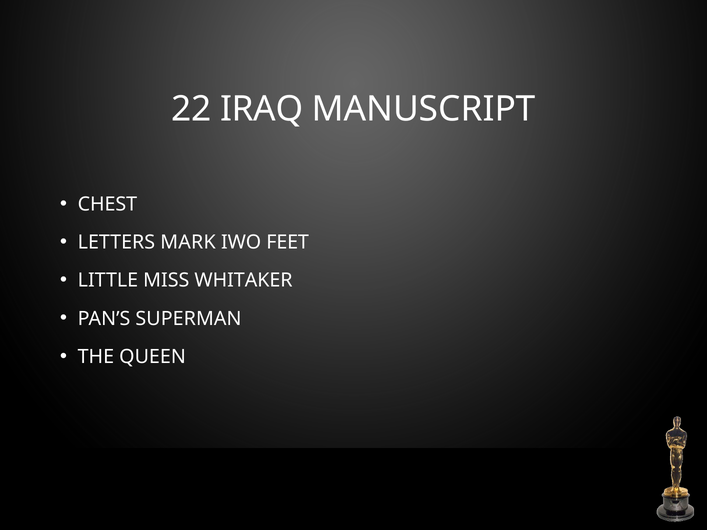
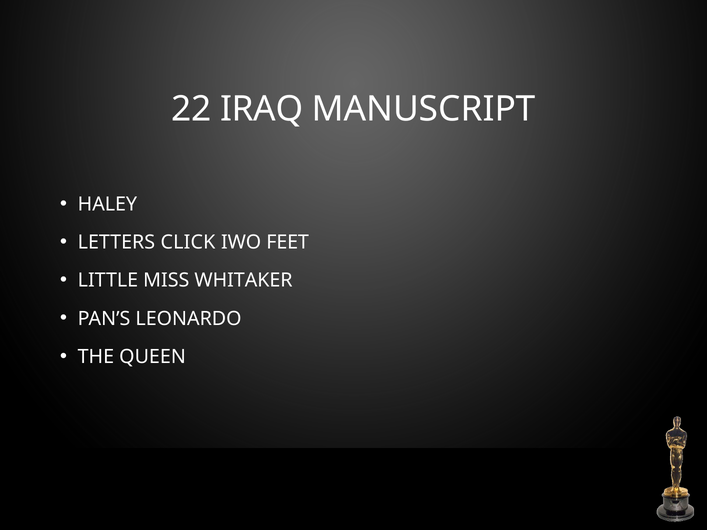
CHEST: CHEST -> HALEY
MARK: MARK -> CLICK
SUPERMAN: SUPERMAN -> LEONARDO
